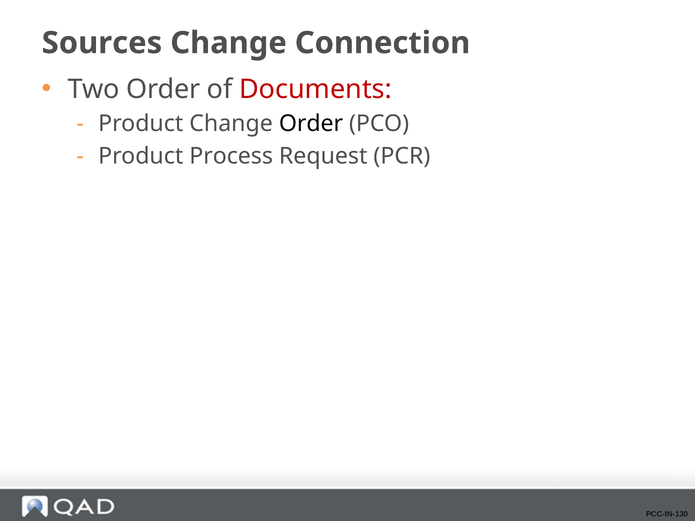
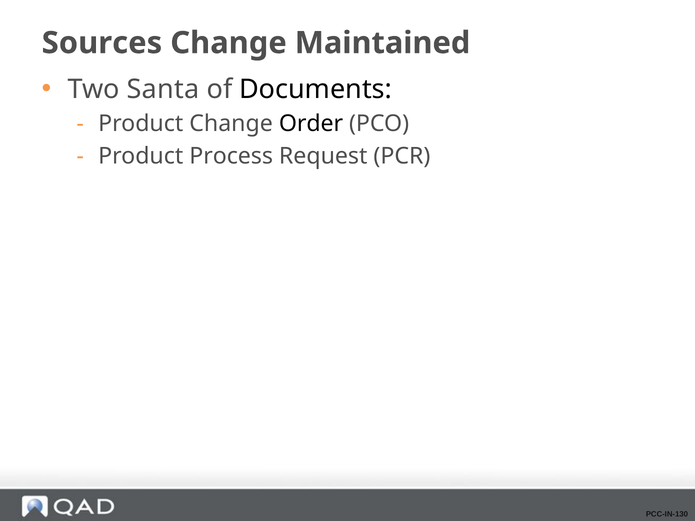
Connection: Connection -> Maintained
Two Order: Order -> Santa
Documents colour: red -> black
